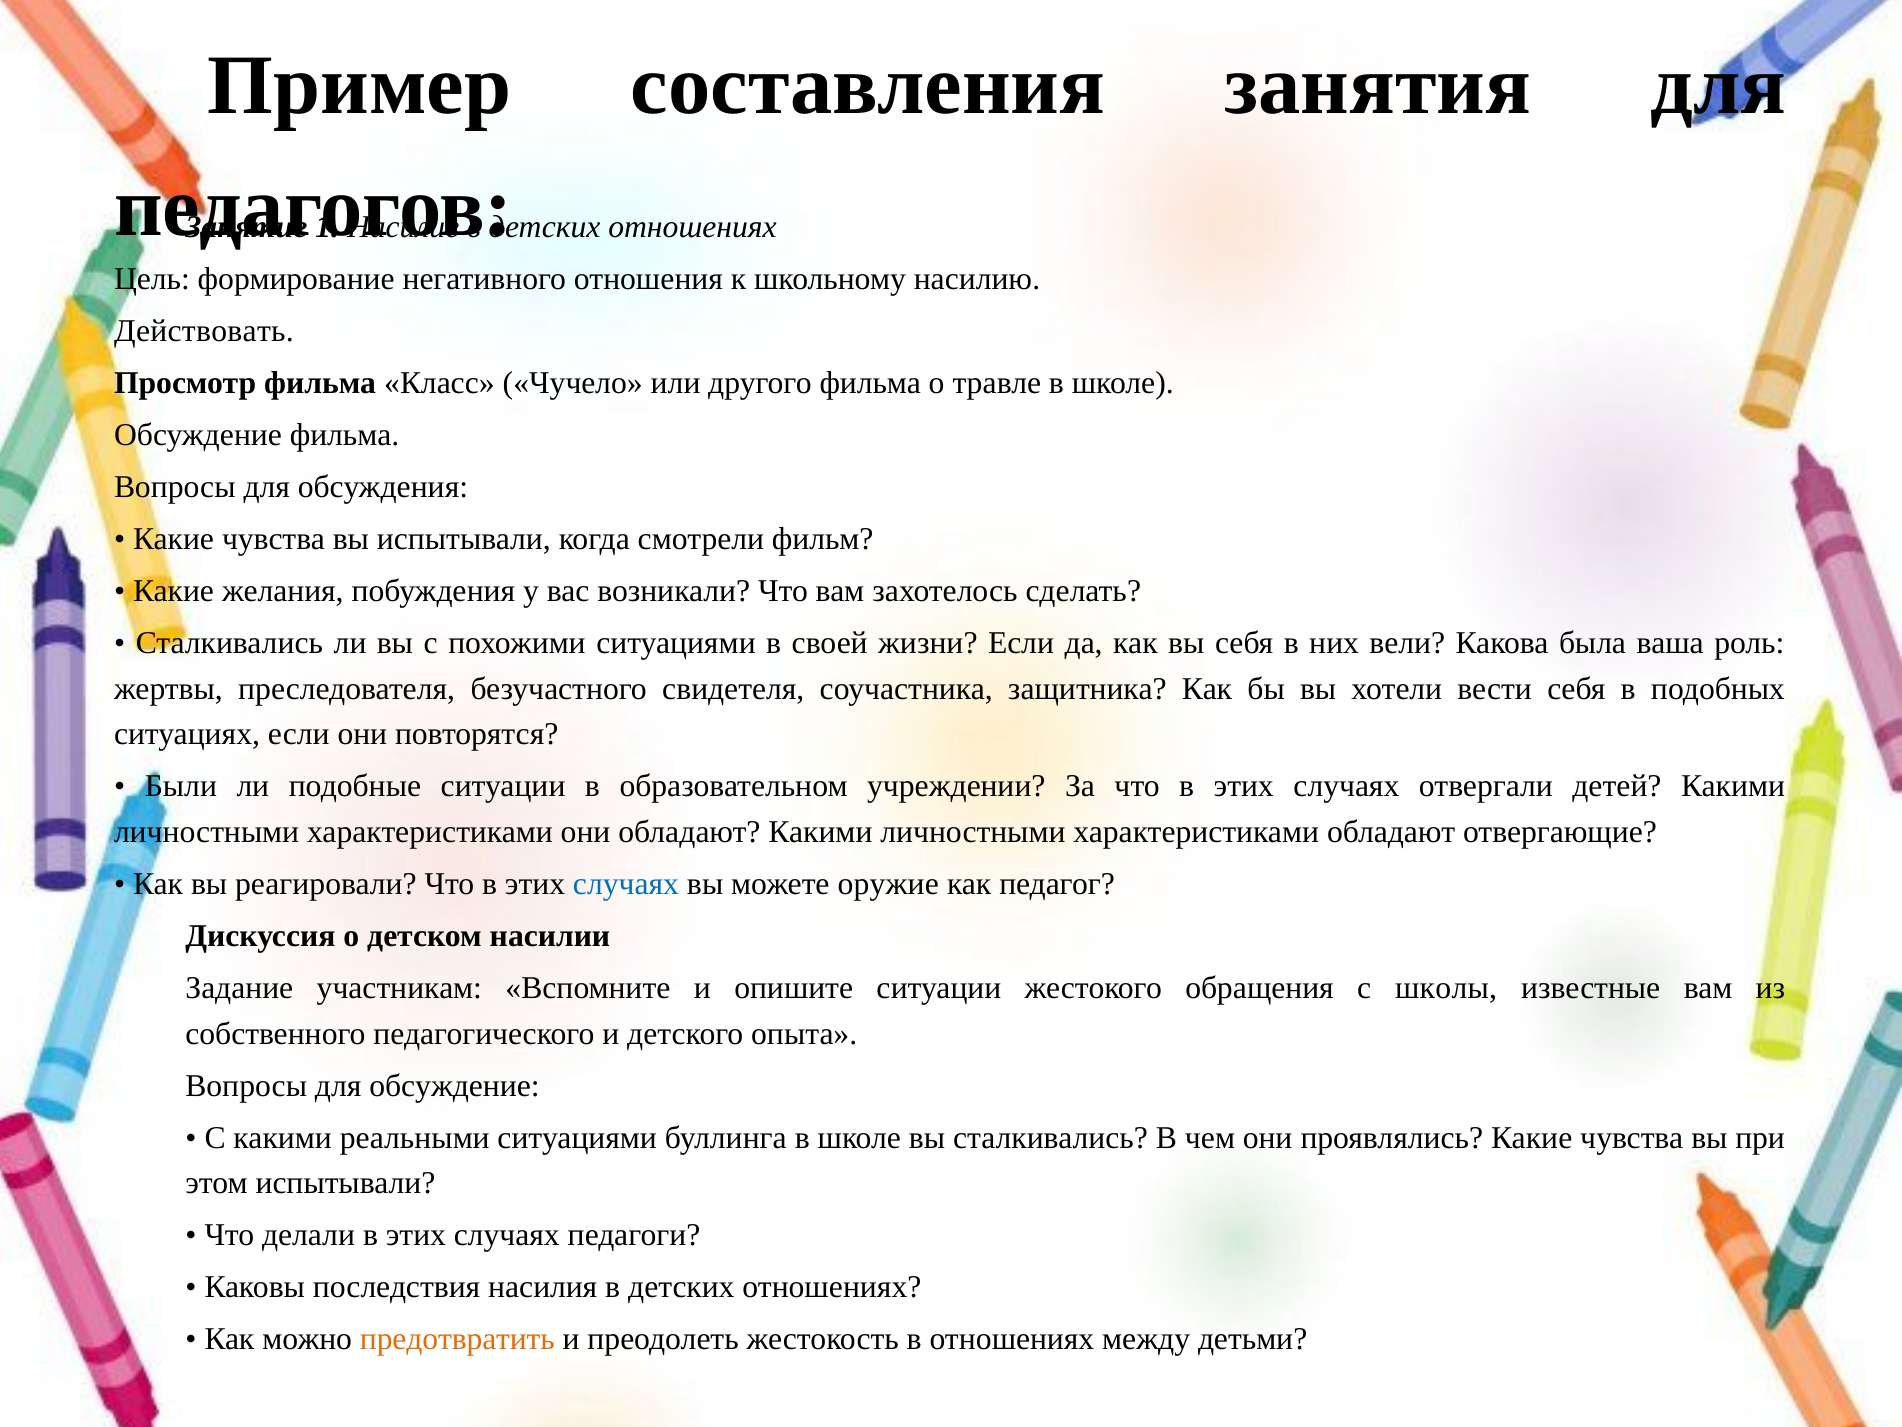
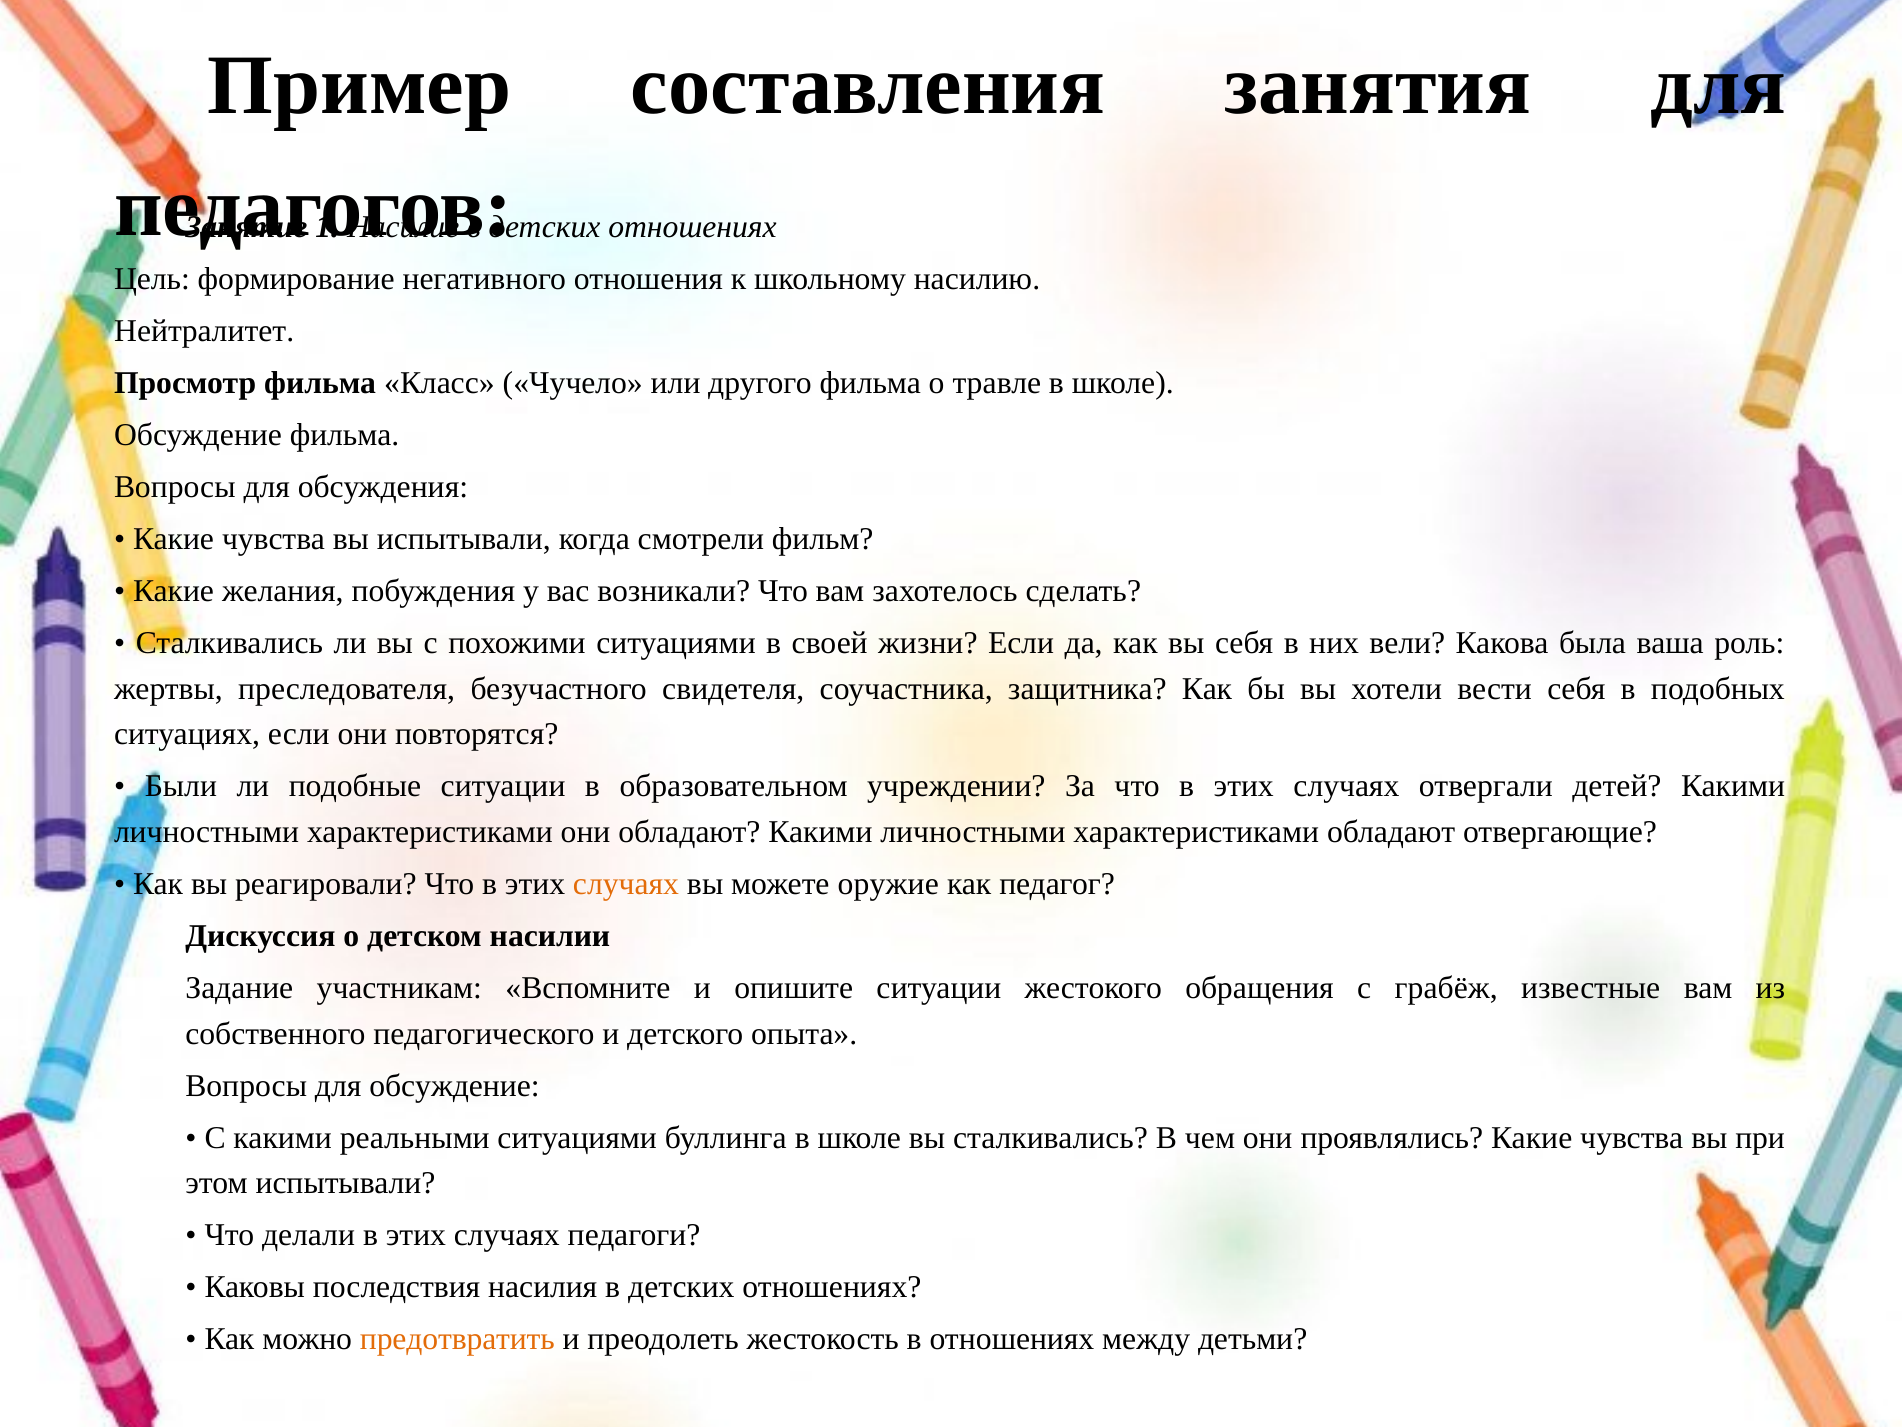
Действовать: Действовать -> Нейтралитет
случаях at (626, 884) colour: blue -> orange
школы: школы -> грабёж
